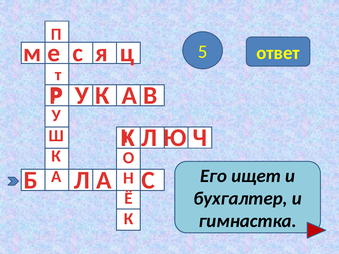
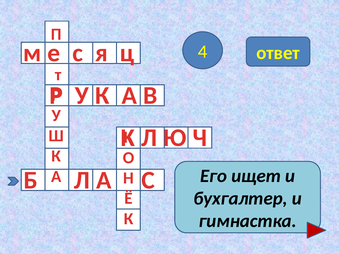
5: 5 -> 4
